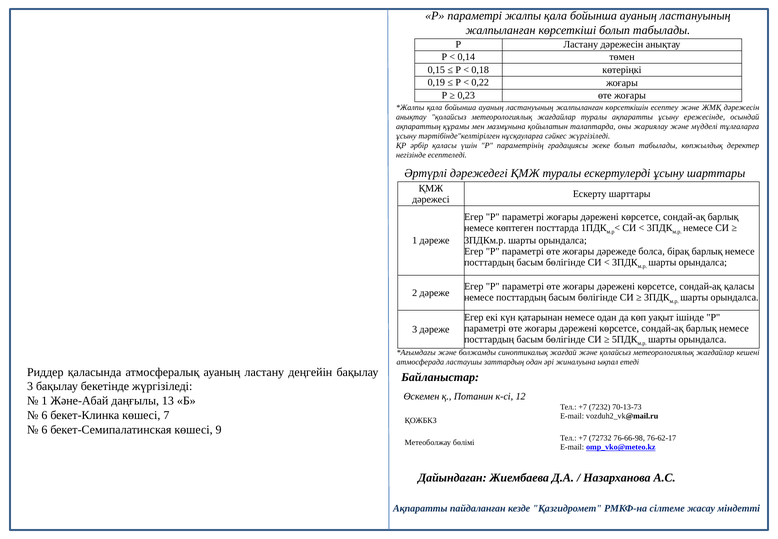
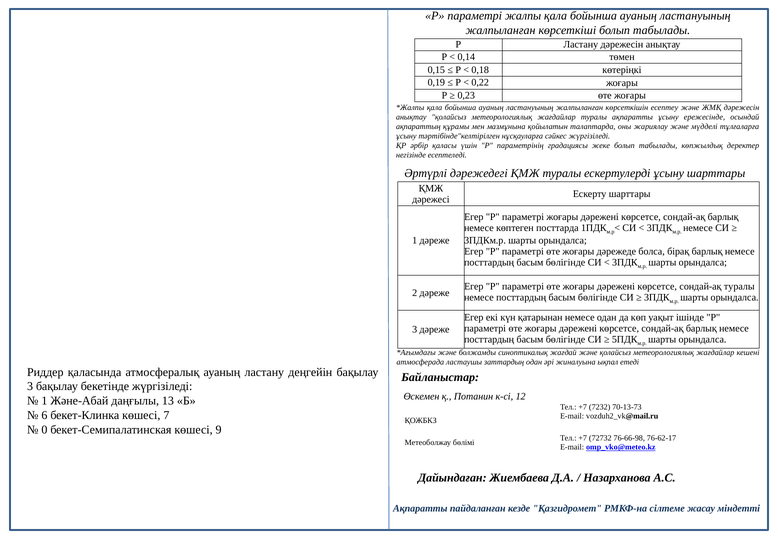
сондай-ақ қаласы: қаласы -> туралы
6 at (44, 429): 6 -> 0
